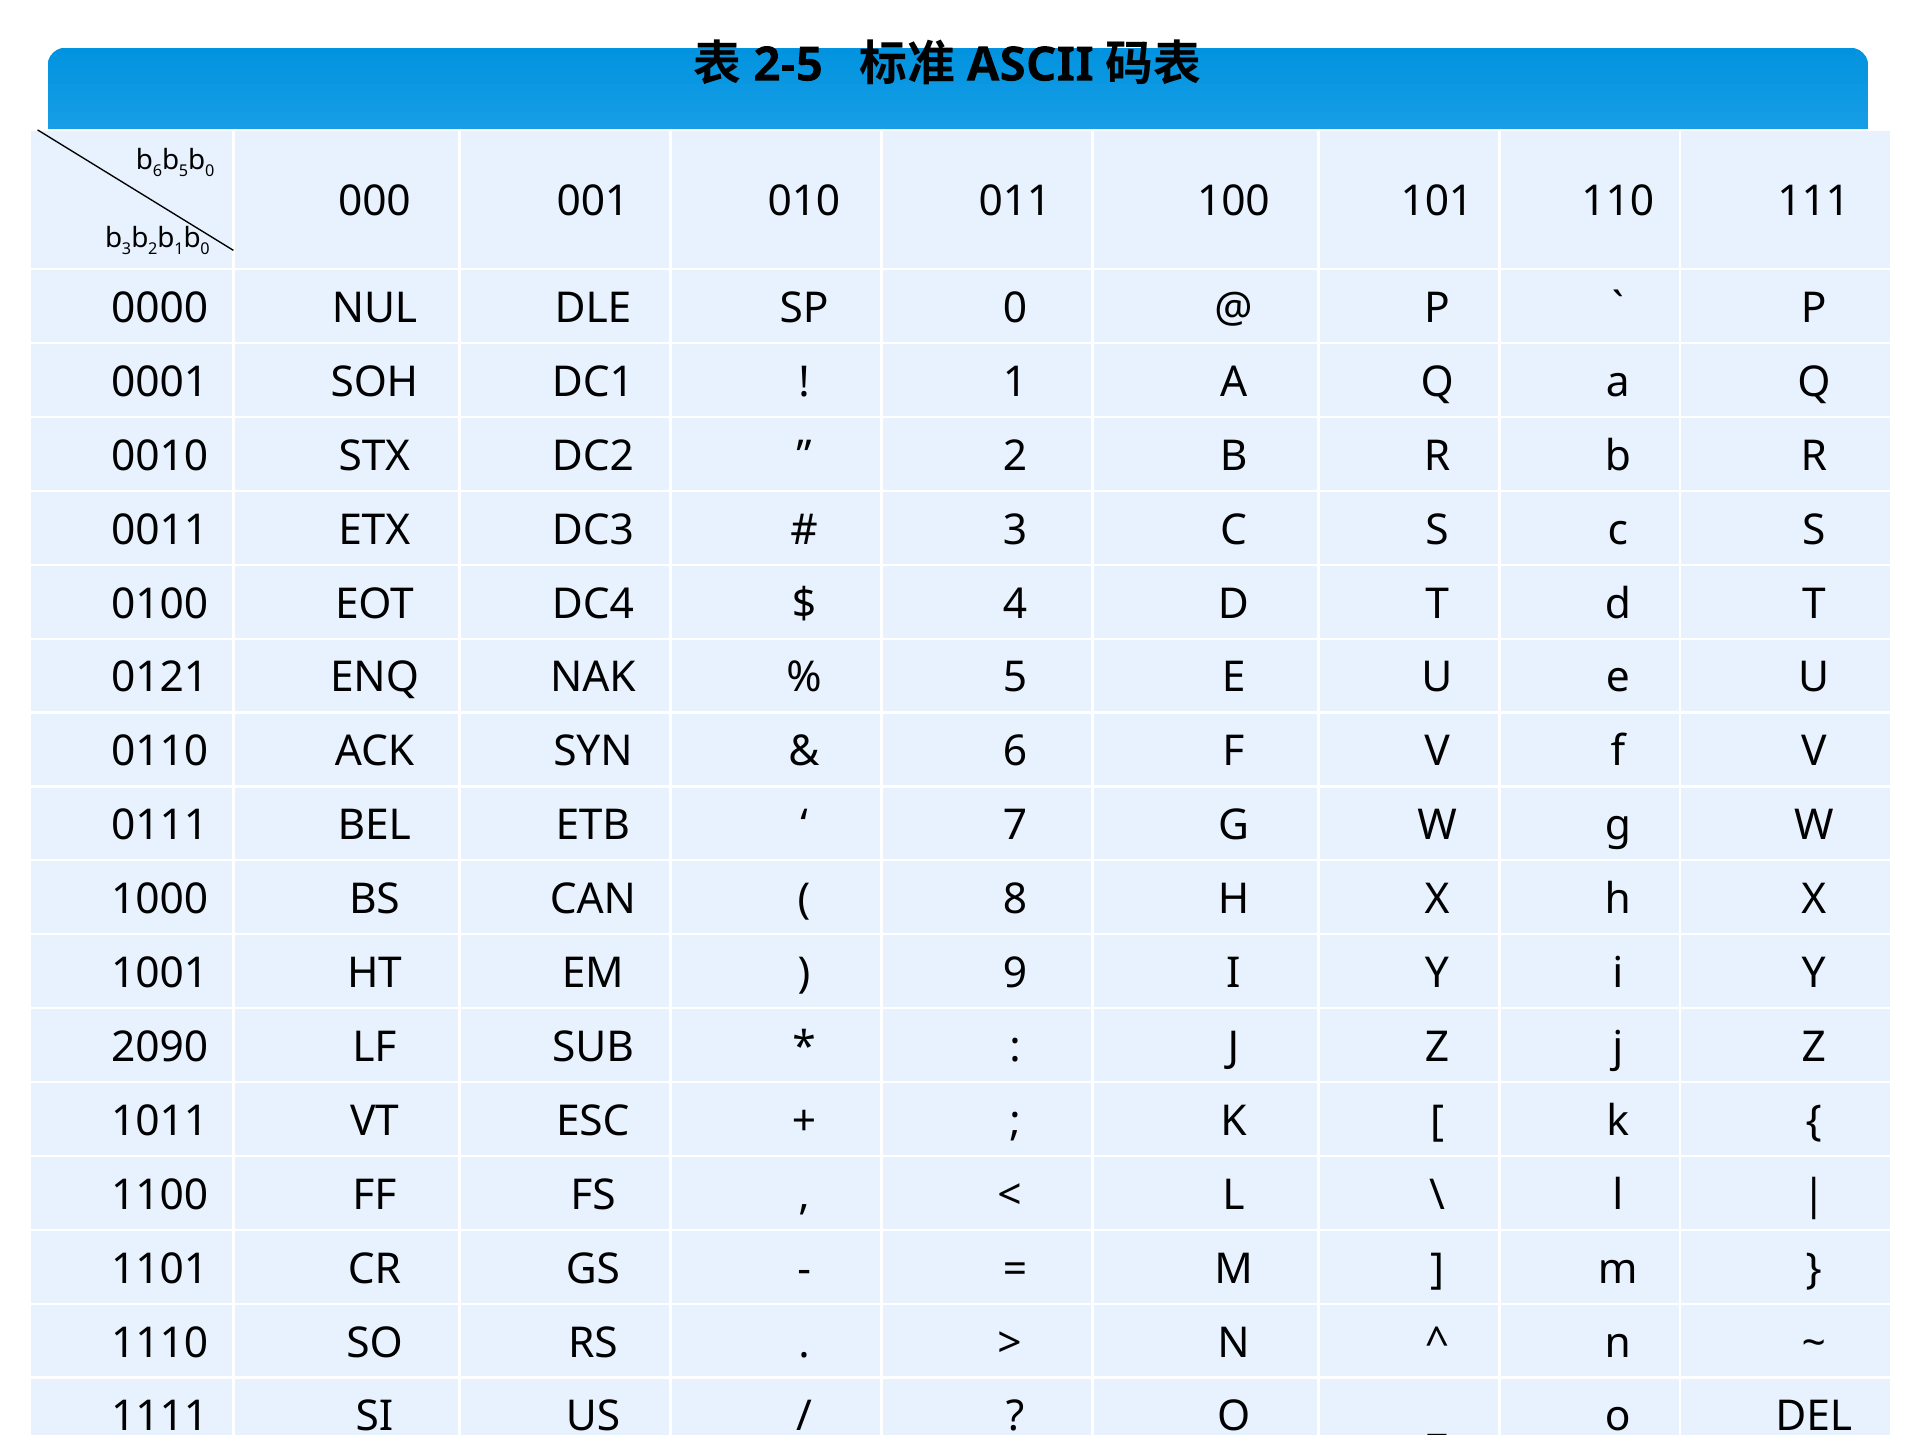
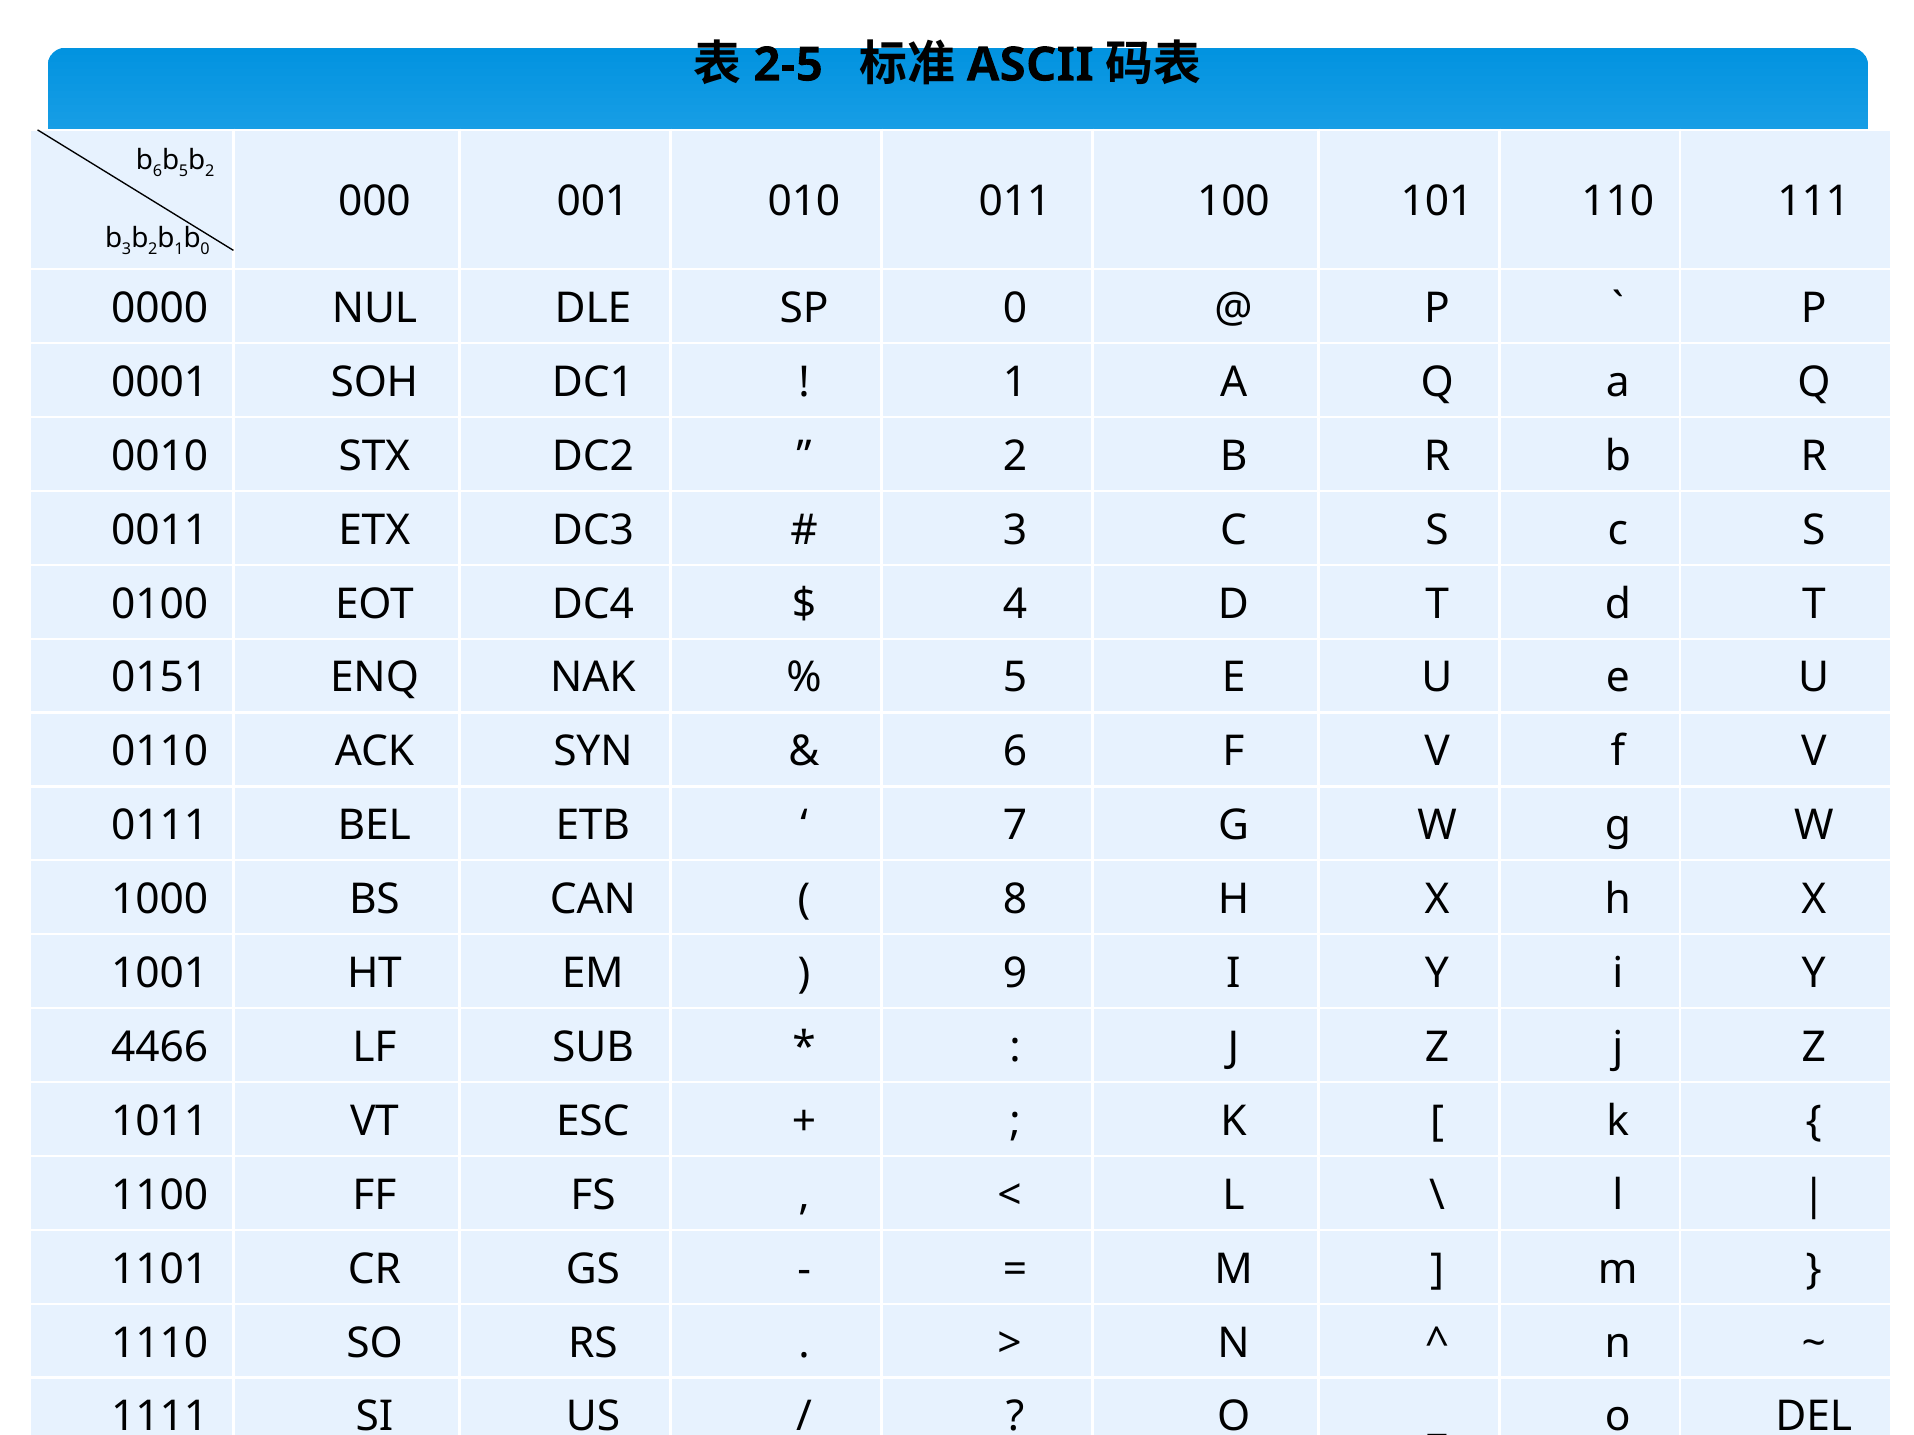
5 b 0: 0 -> 2
0121: 0121 -> 0151
2090: 2090 -> 4466
